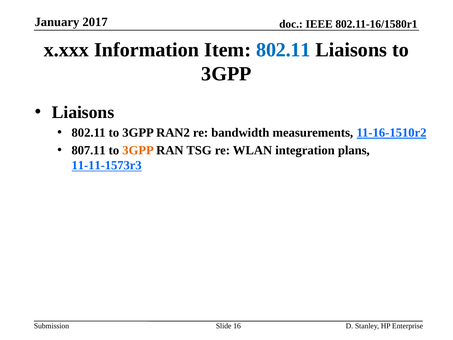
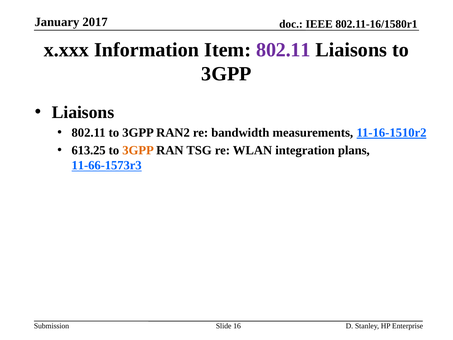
802.11 at (283, 50) colour: blue -> purple
807.11: 807.11 -> 613.25
11-11-1573r3: 11-11-1573r3 -> 11-66-1573r3
